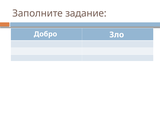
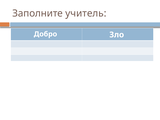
задание: задание -> учитель
